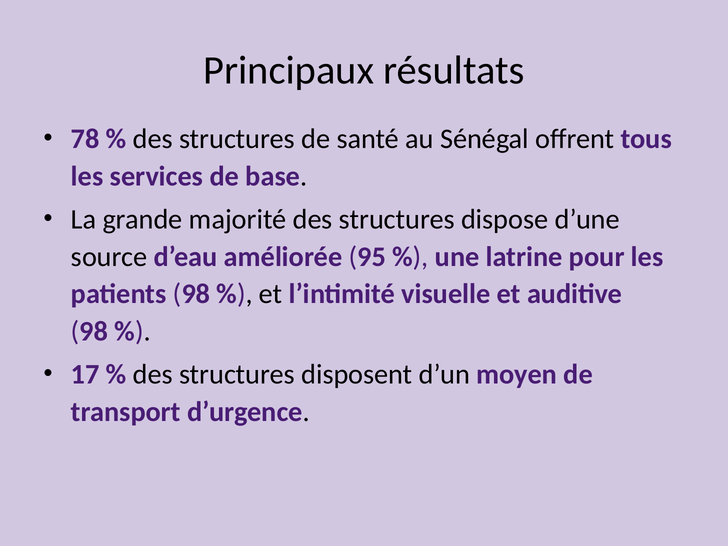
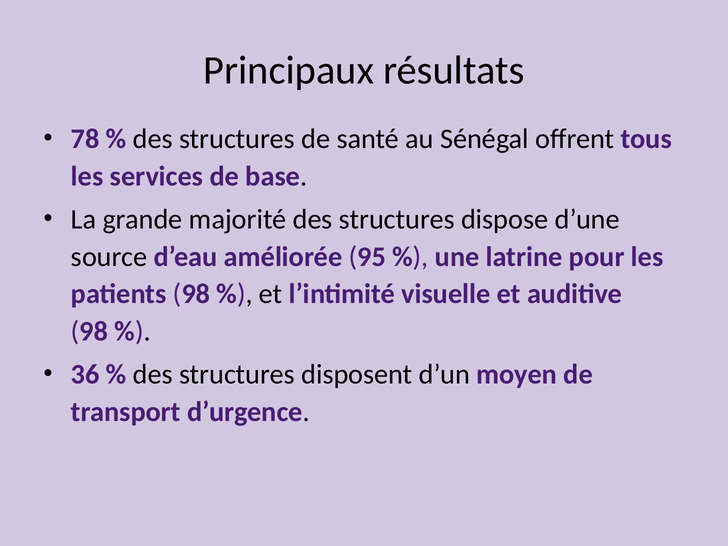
17: 17 -> 36
